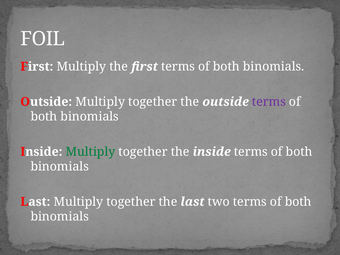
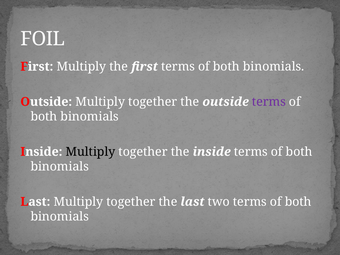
Multiply at (90, 152) colour: green -> black
